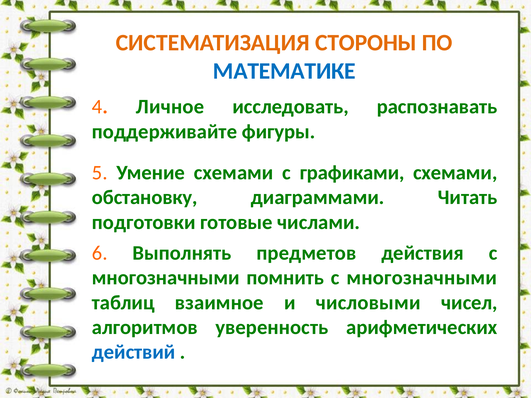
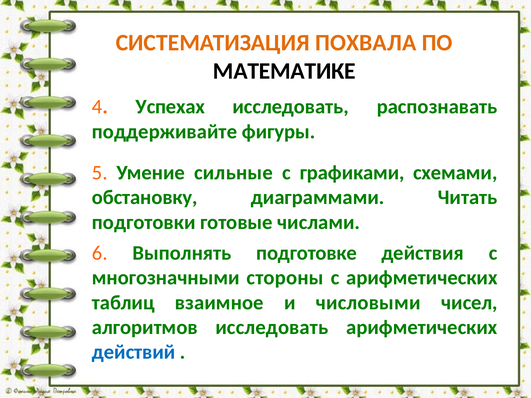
СТОРОНЫ: СТОРОНЫ -> ПОХВАЛА
МАТЕМАТИКЕ colour: blue -> black
Личное: Личное -> Успехах
Умение схемами: схемами -> сильные
предметов: предметов -> подготовке
помнить: помнить -> стороны
многозначными at (422, 278): многозначными -> арифметических
алгоритмов уверенность: уверенность -> исследовать
